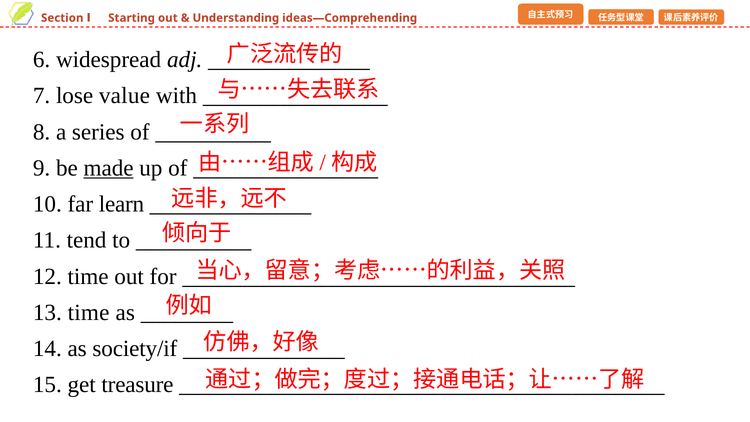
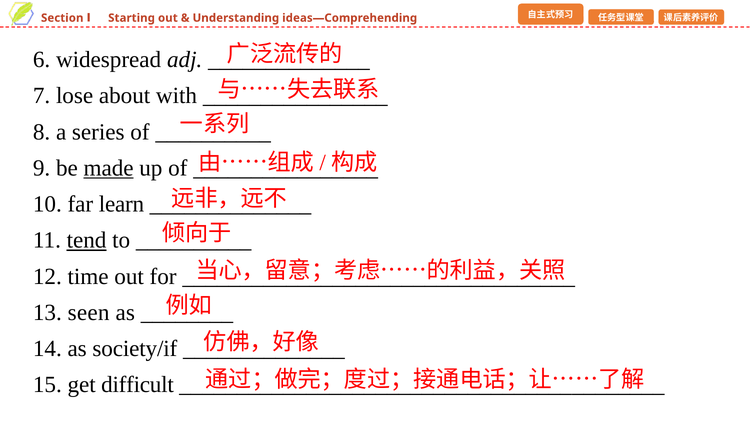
value: value -> about
tend underline: none -> present
13 time: time -> seen
treasure: treasure -> difficult
